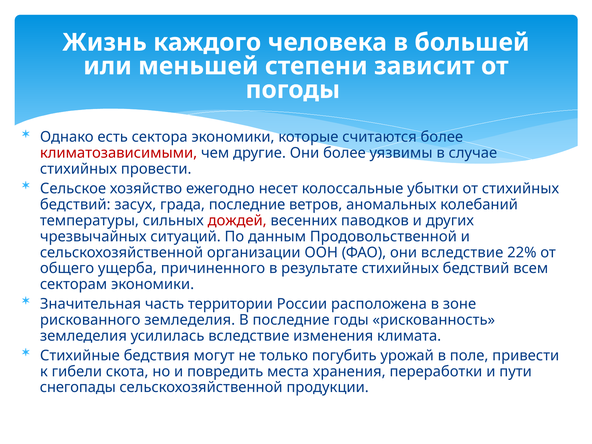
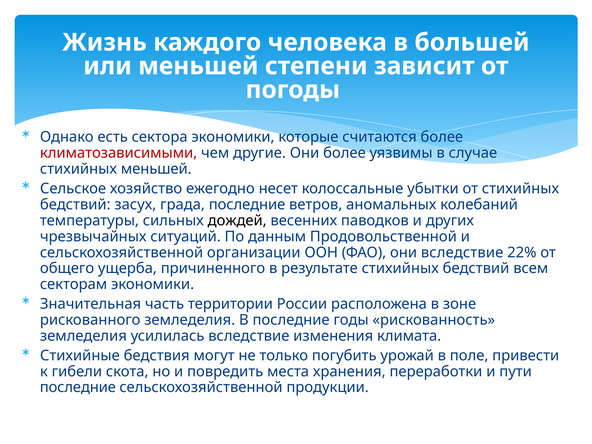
стихийных провести: провести -> меньшей
дождей colour: red -> black
снегопады at (78, 387): снегопады -> последние
